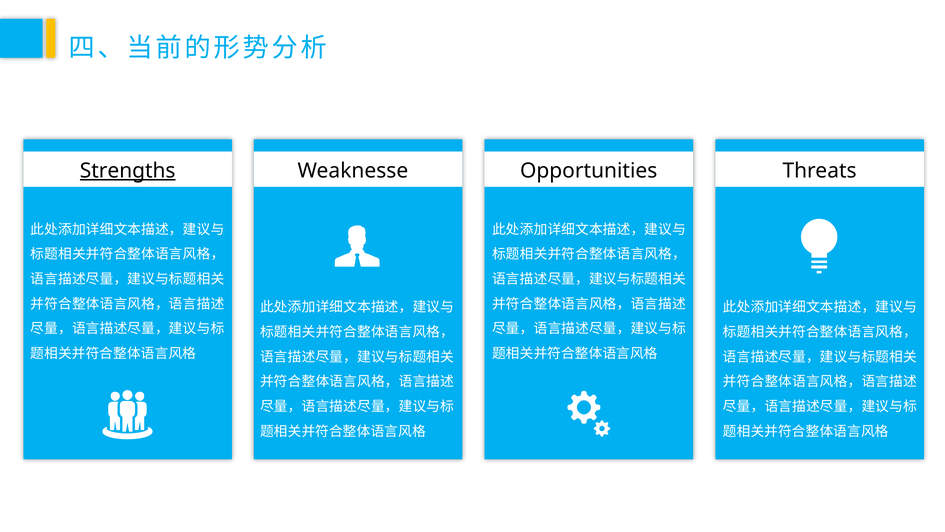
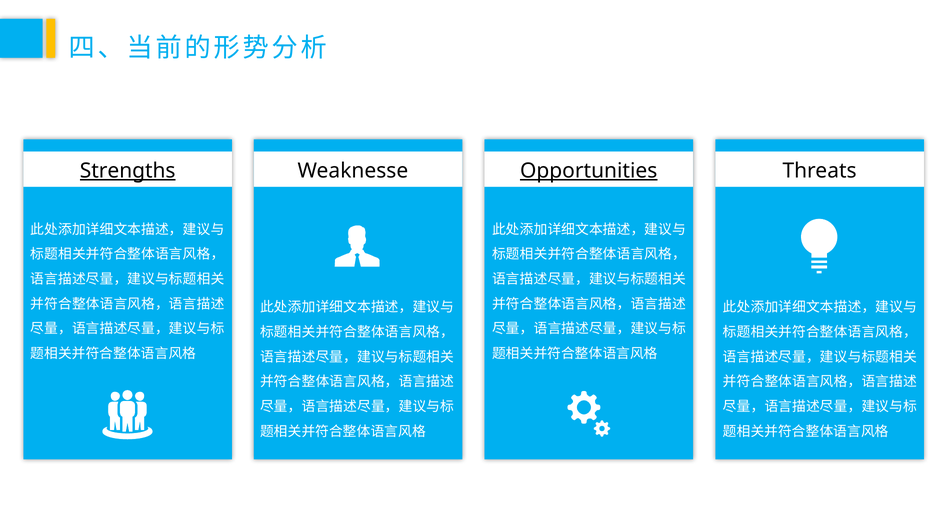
Opportunities underline: none -> present
